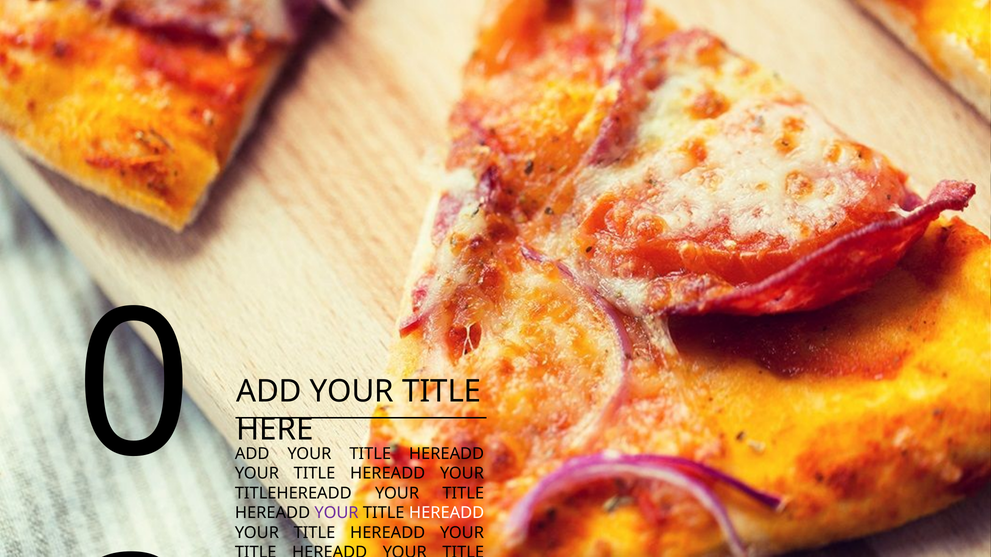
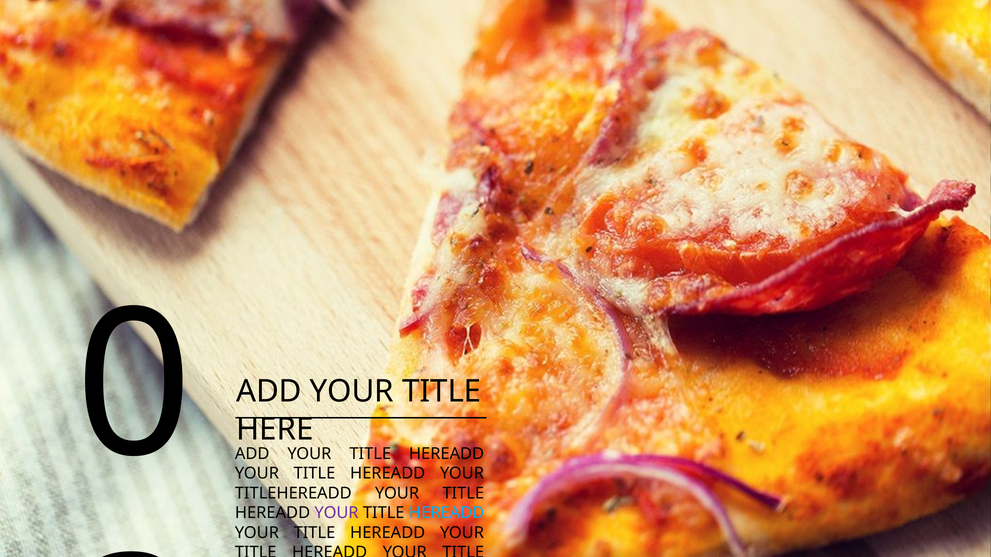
HEREADD at (447, 513) colour: white -> light blue
